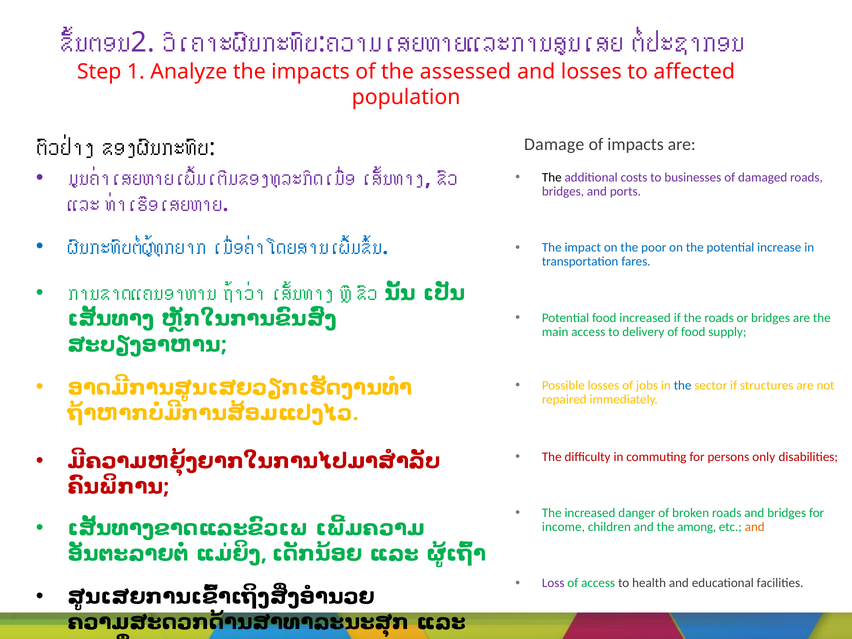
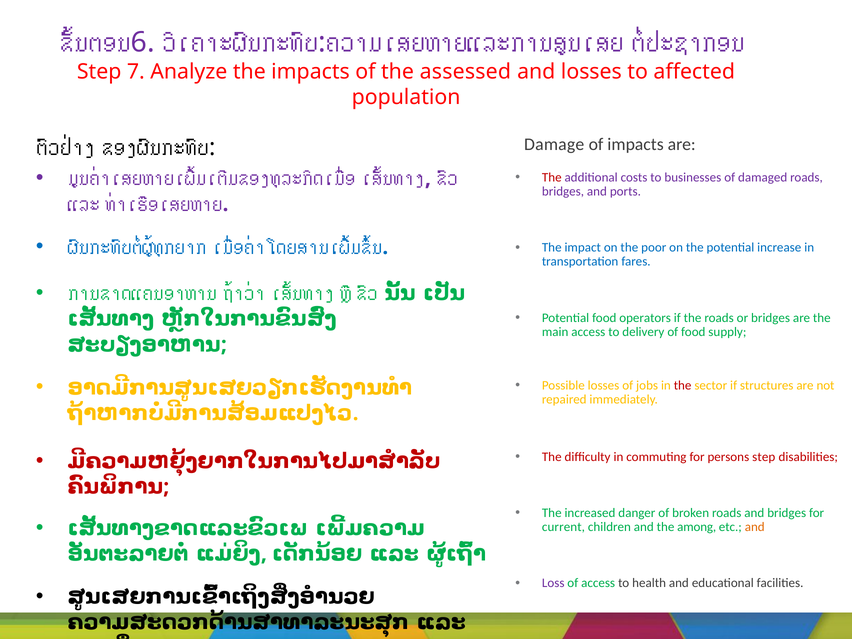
2: 2 -> 6
1: 1 -> 7
The at (552, 177) colour: black -> red
food increased: increased -> operators
the at (683, 385) colour: blue -> red
persons only: only -> step
income: income -> current
